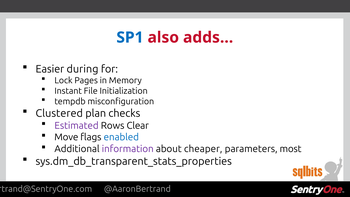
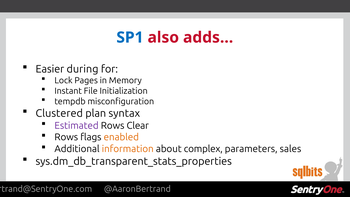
checks: checks -> syntax
Move at (66, 137): Move -> Rows
enabled colour: blue -> orange
information colour: purple -> orange
cheaper: cheaper -> complex
most: most -> sales
